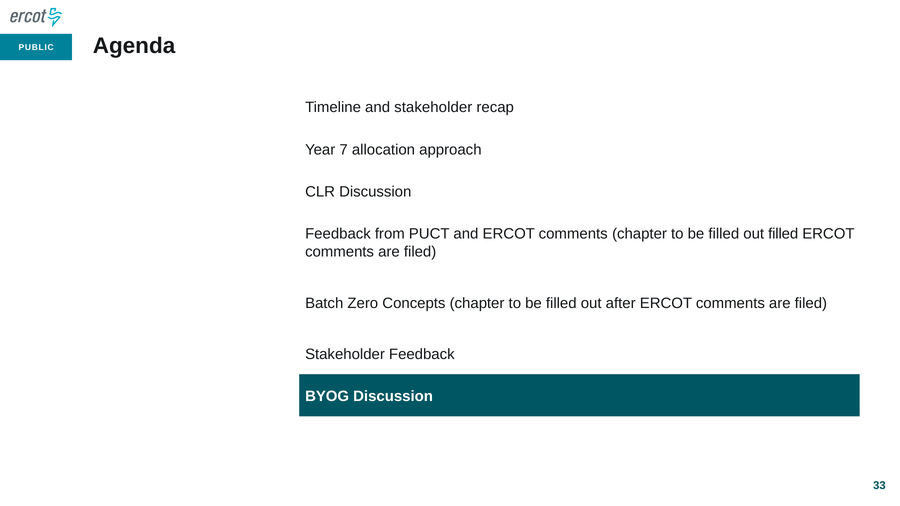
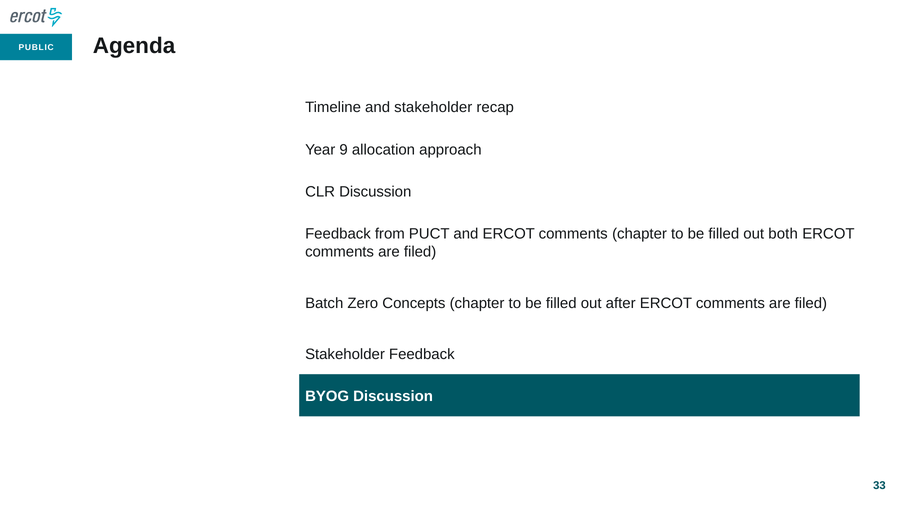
7: 7 -> 9
out filled: filled -> both
